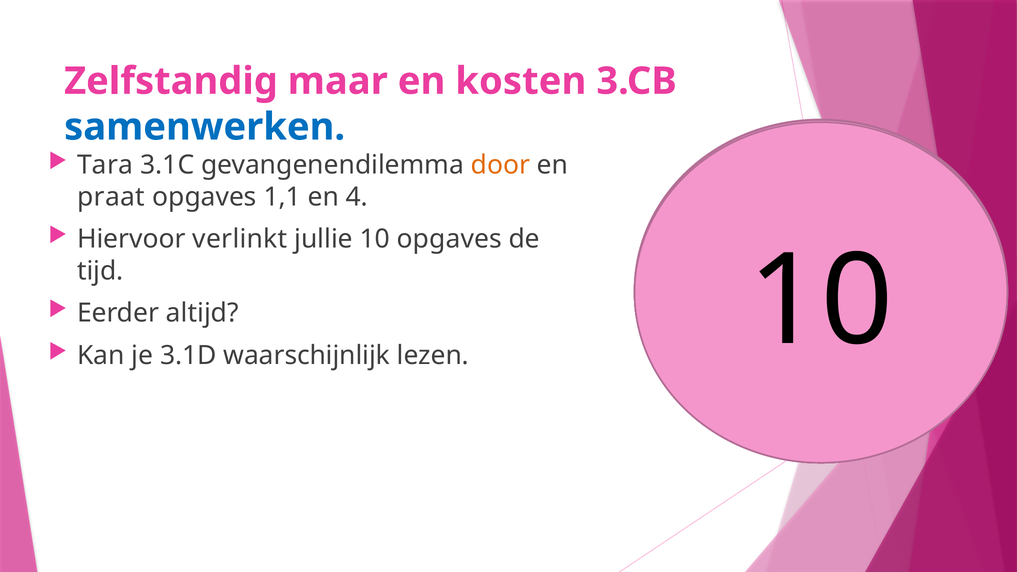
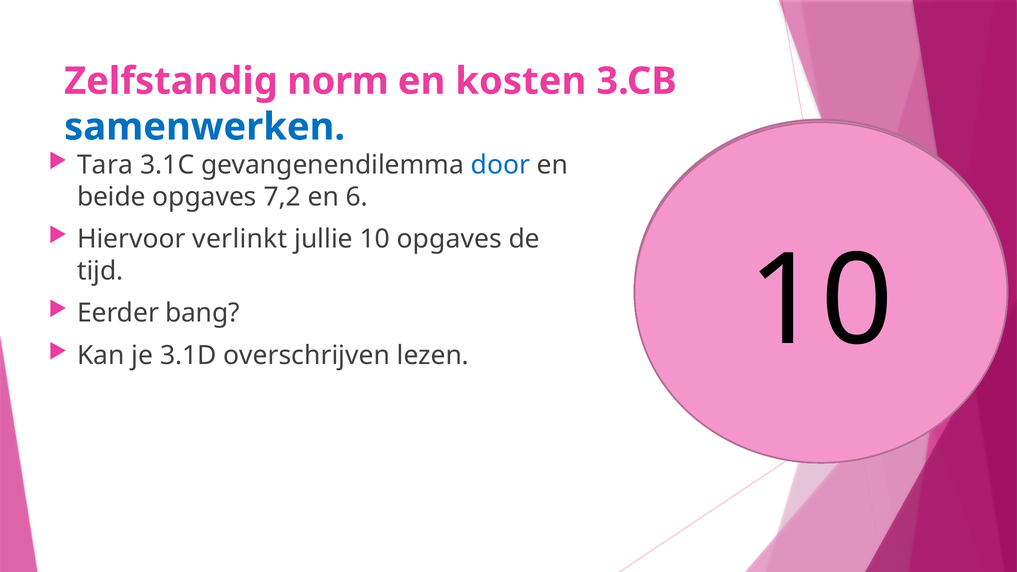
maar: maar -> norm
door colour: orange -> blue
praat: praat -> beide
1,1: 1,1 -> 7,2
4: 4 -> 6
altijd: altijd -> bang
waarschijnlijk: waarschijnlijk -> overschrijven
